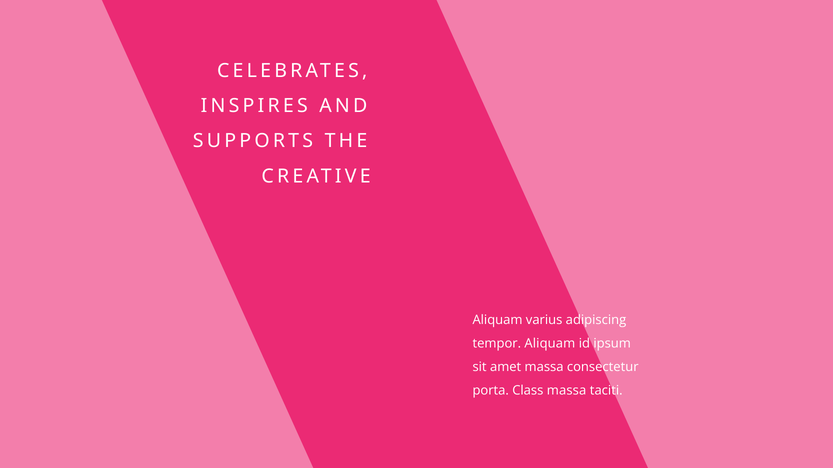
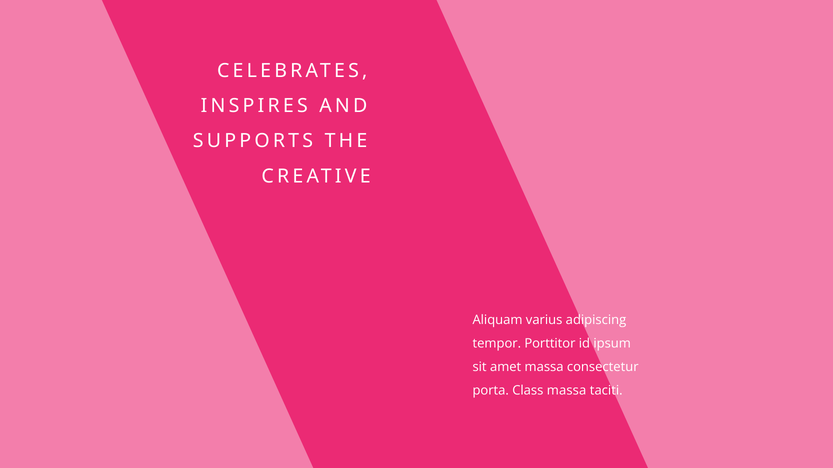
tempor Aliquam: Aliquam -> Porttitor
